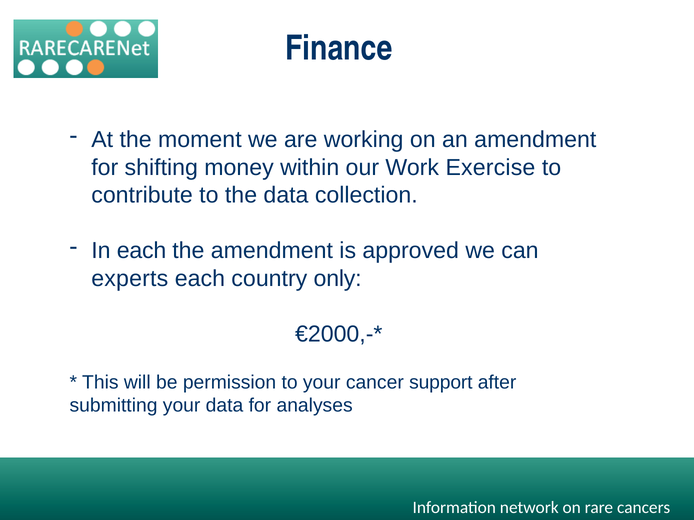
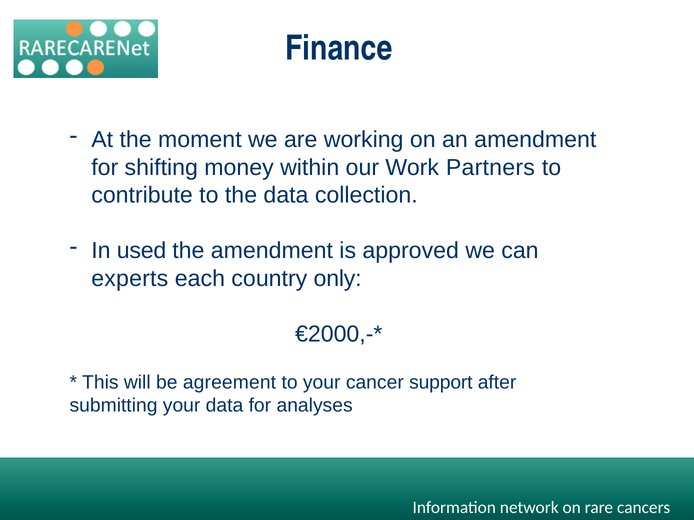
Exercise: Exercise -> Partners
In each: each -> used
permission: permission -> agreement
